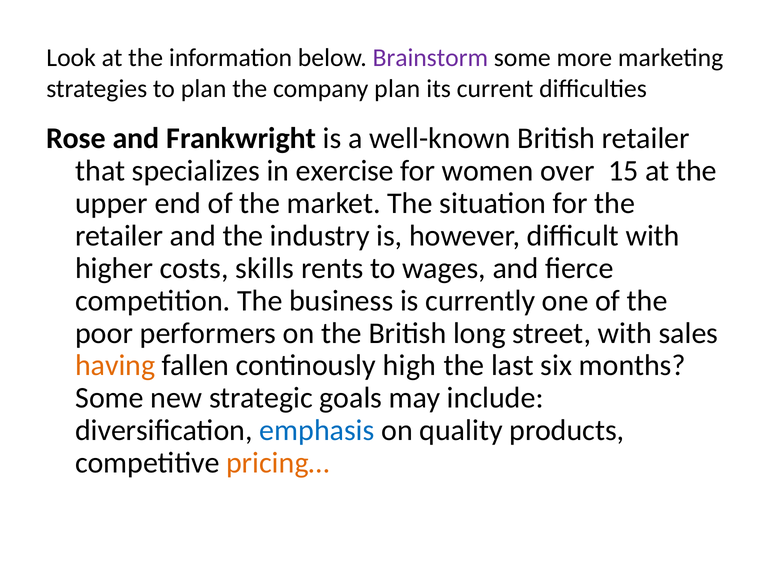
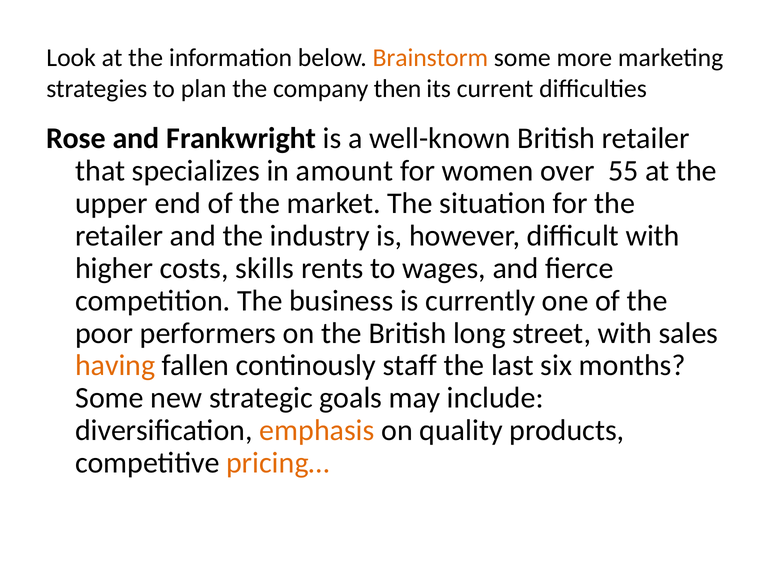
Brainstorm colour: purple -> orange
company plan: plan -> then
exercise: exercise -> amount
15: 15 -> 55
high: high -> staff
emphasis colour: blue -> orange
